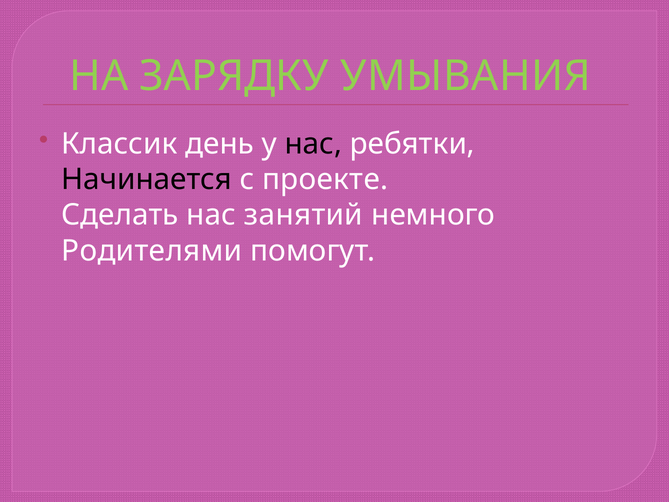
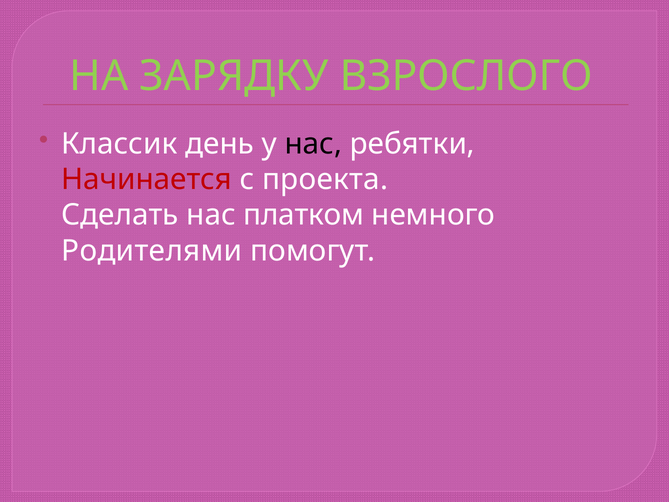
УМЫВАНИЯ: УМЫВАНИЯ -> ВЗРОСЛОГО
Начинается colour: black -> red
проекте: проекте -> проекта
занятий: занятий -> платком
